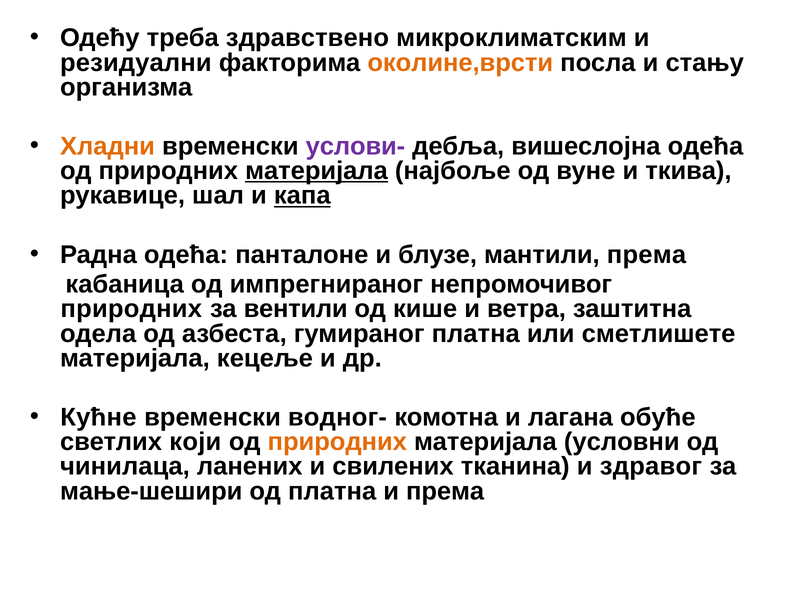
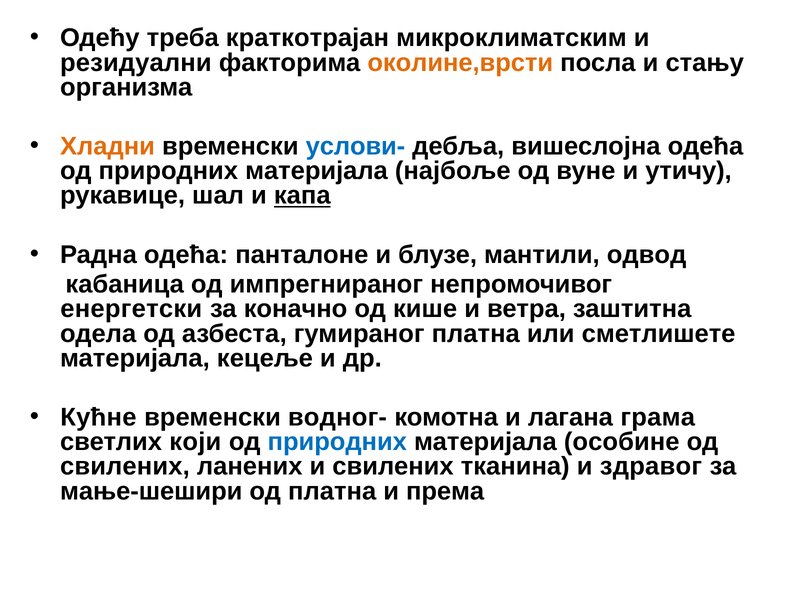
здравствено: здравствено -> краткотрајан
услови- colour: purple -> blue
материјала at (316, 171) underline: present -> none
ткива: ткива -> утичу
мантили према: према -> одвод
природних at (131, 309): природних -> енергетски
вентили: вентили -> коначно
обуће: обуће -> грaмa
природних at (337, 442) colour: orange -> blue
условни: условни -> особине
чинилаца at (125, 466): чинилаца -> свилених
